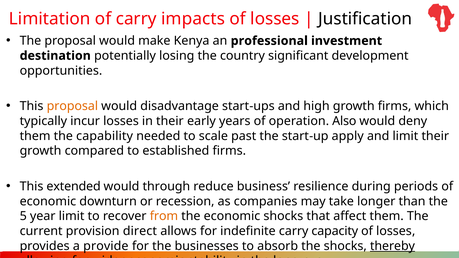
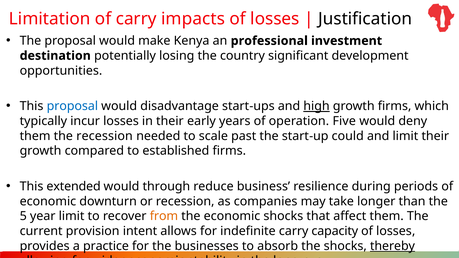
proposal at (72, 106) colour: orange -> blue
high underline: none -> present
Also: Also -> Five
the capability: capability -> recession
apply: apply -> could
direct: direct -> intent
provide: provide -> practice
